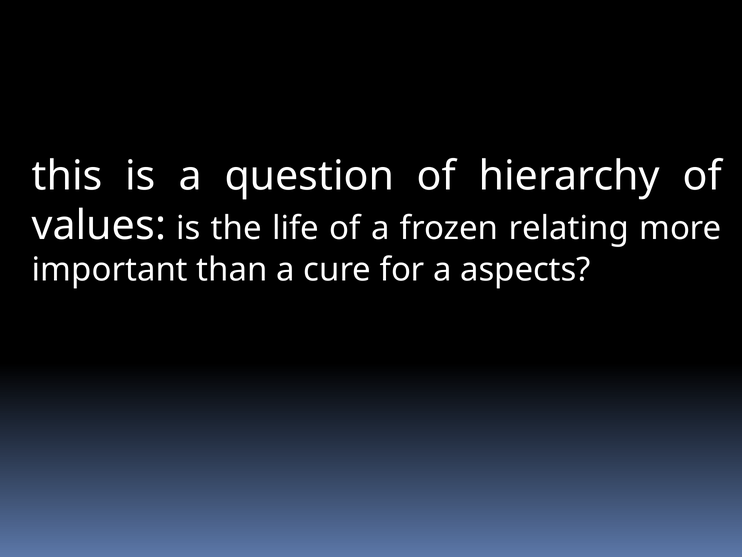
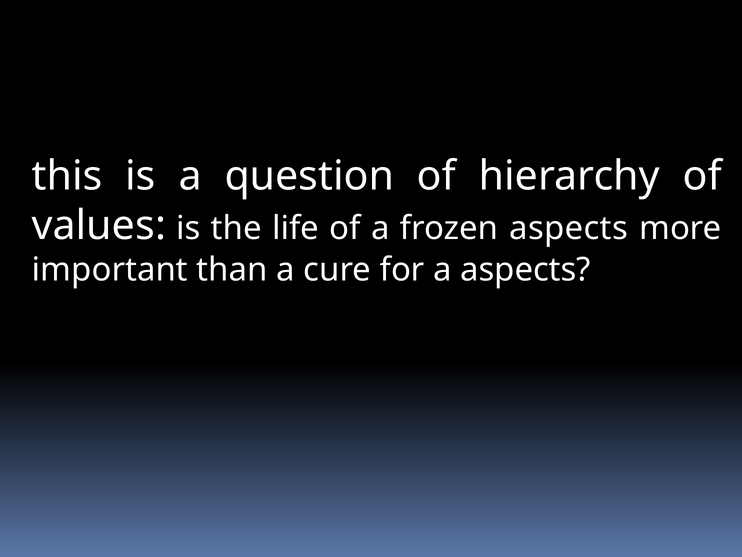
frozen relating: relating -> aspects
